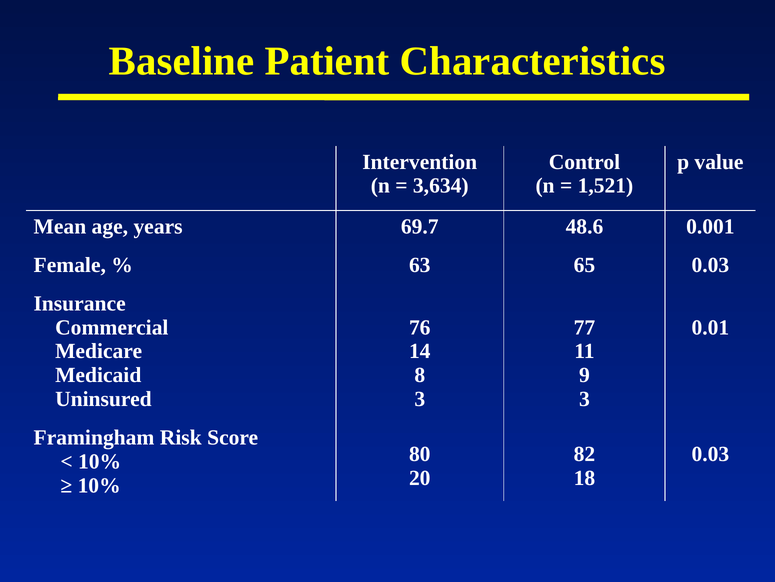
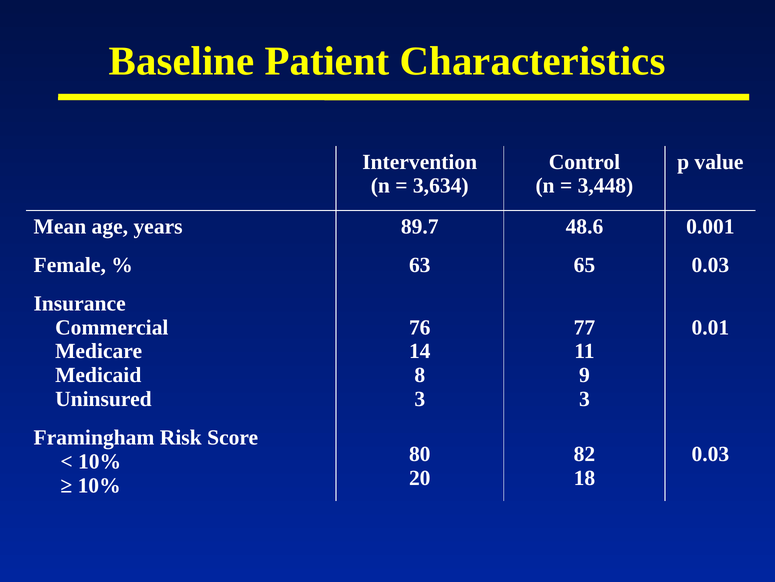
1,521: 1,521 -> 3,448
69.7: 69.7 -> 89.7
